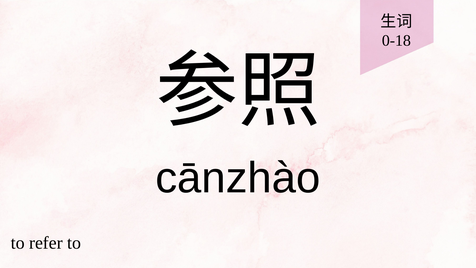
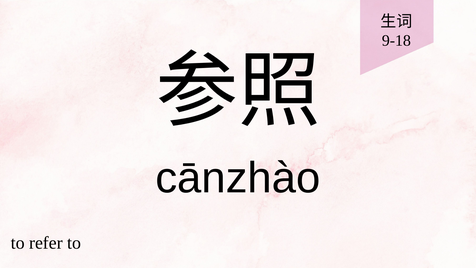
0-18: 0-18 -> 9-18
